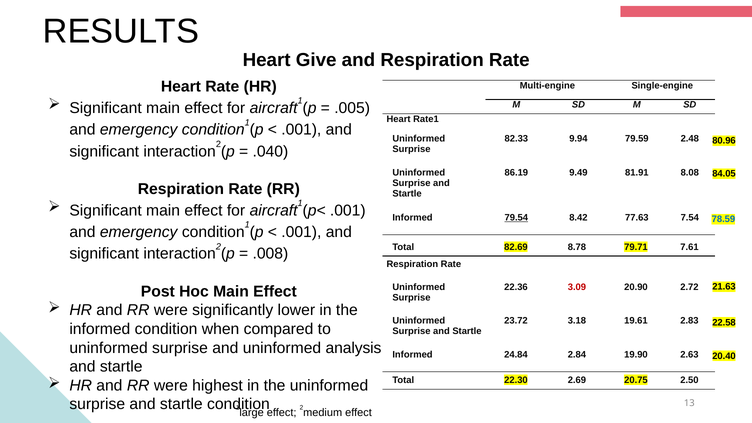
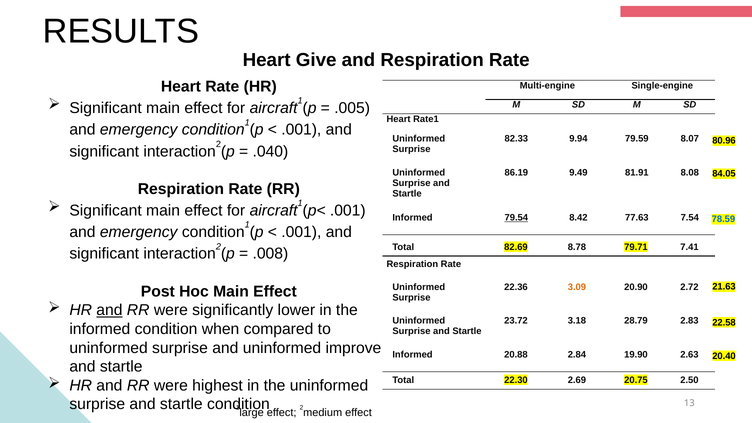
2.48: 2.48 -> 8.07
7.61: 7.61 -> 7.41
3.09 colour: red -> orange
and at (109, 310) underline: none -> present
19.61: 19.61 -> 28.79
analysis: analysis -> improve
24.84: 24.84 -> 20.88
